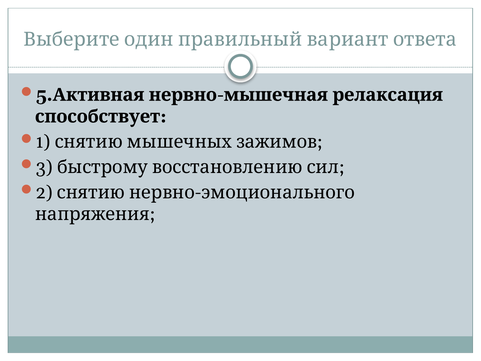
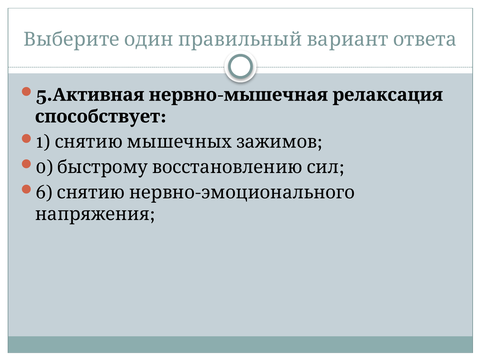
3: 3 -> 0
2: 2 -> 6
